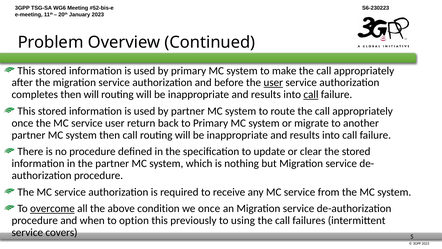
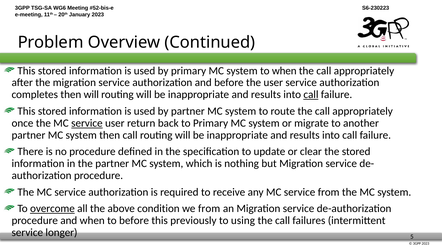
to make: make -> when
user at (273, 83) underline: present -> none
service at (87, 123) underline: none -> present
we once: once -> from
to option: option -> before
covers: covers -> longer
